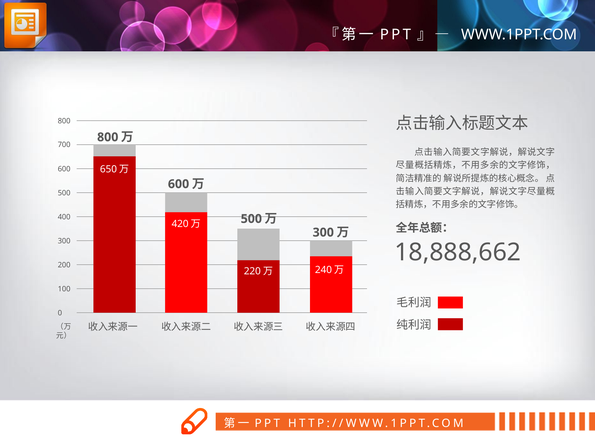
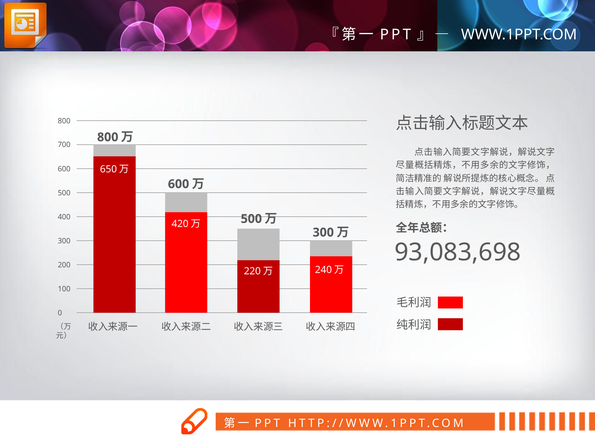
18,888,662: 18,888,662 -> 93,083,698
